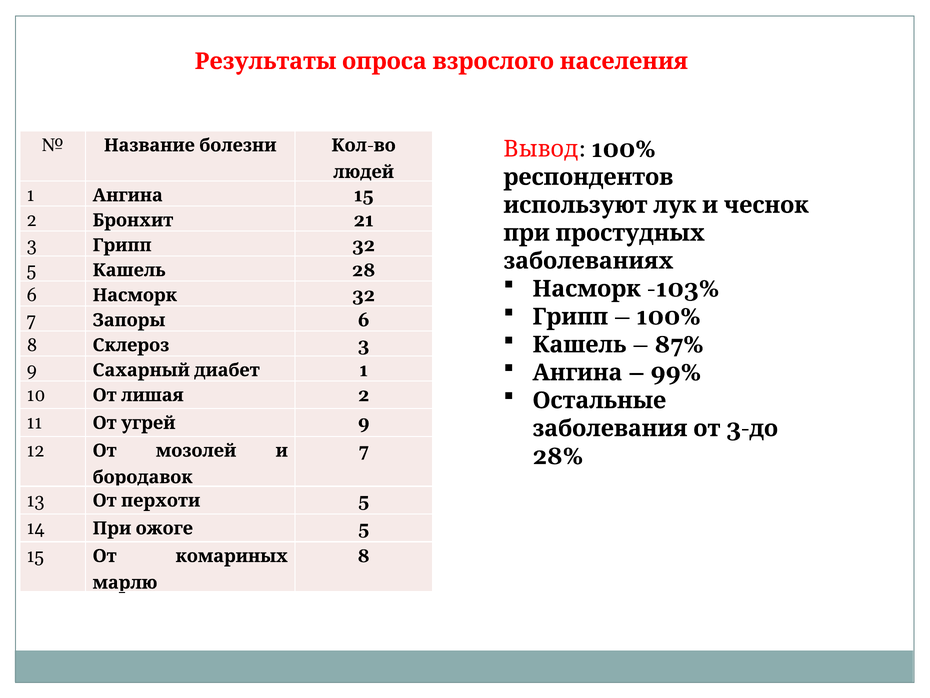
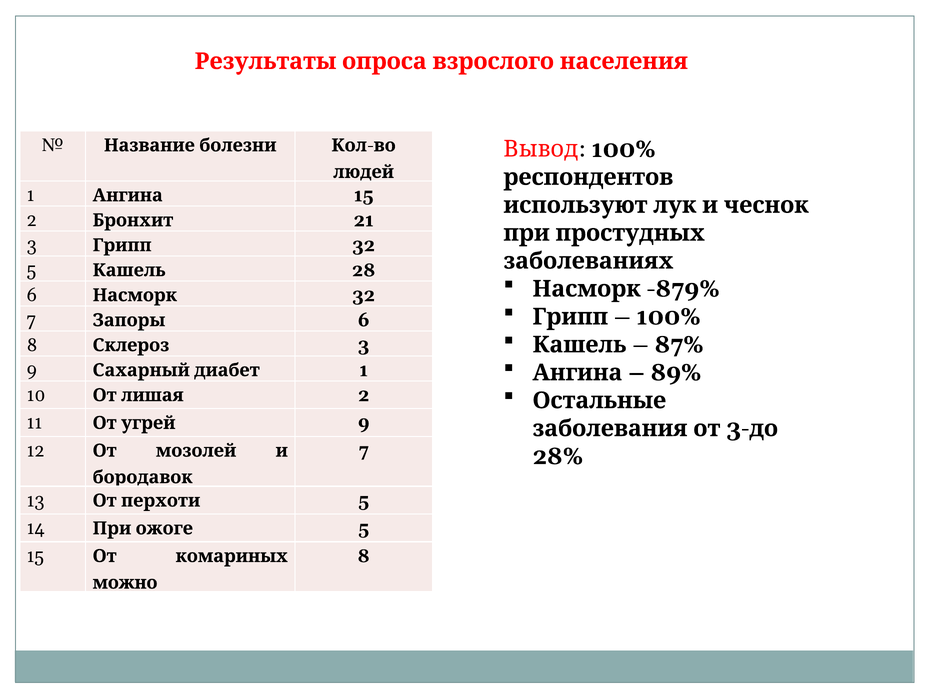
-103%: -103% -> -879%
99%: 99% -> 89%
марлю: марлю -> можно
